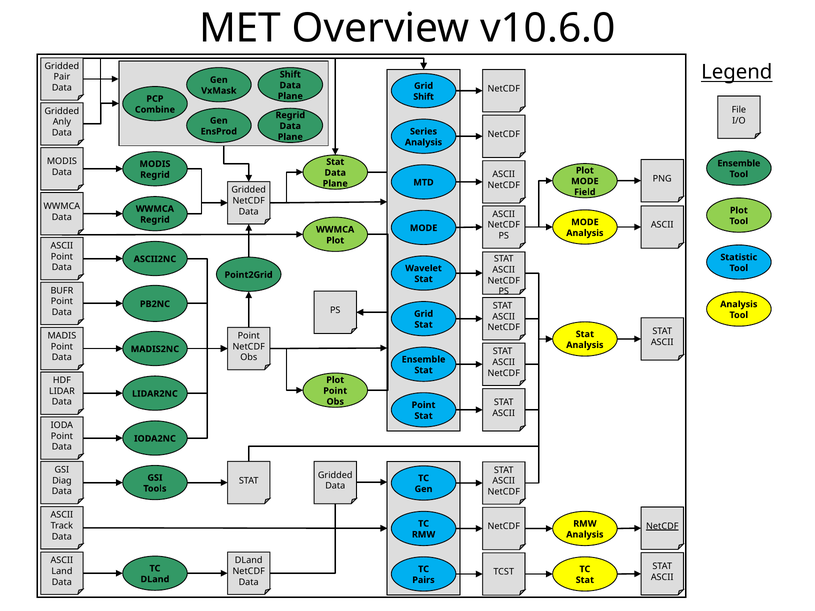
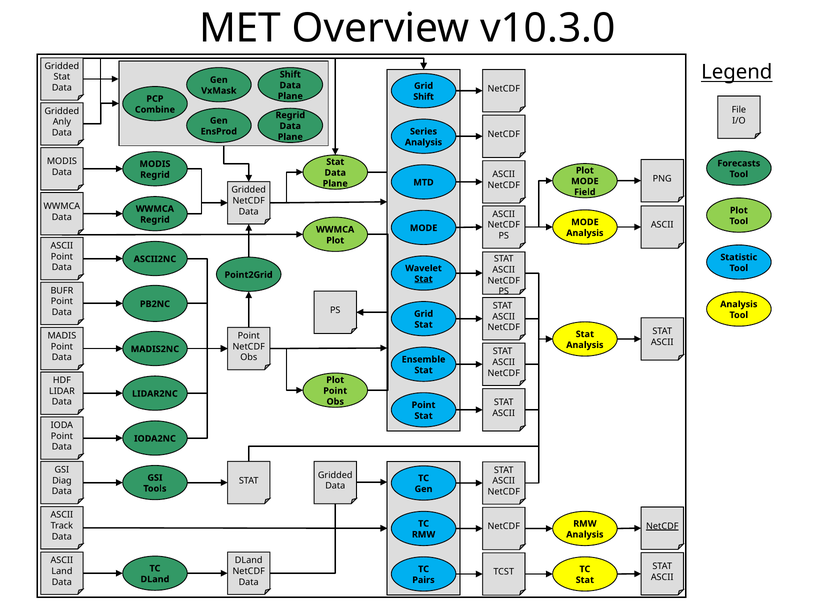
v10.6.0: v10.6.0 -> v10.3.0
Pair at (62, 77): Pair -> Stat
Ensemble at (739, 163): Ensemble -> Forecasts
Stat at (424, 279) underline: none -> present
